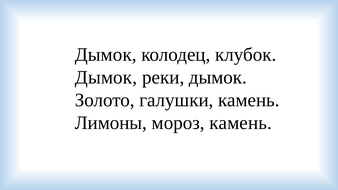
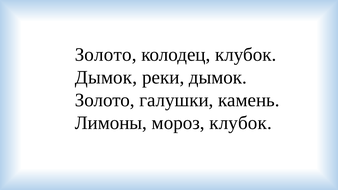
Дымок at (106, 55): Дымок -> Золото
мороз камень: камень -> клубок
